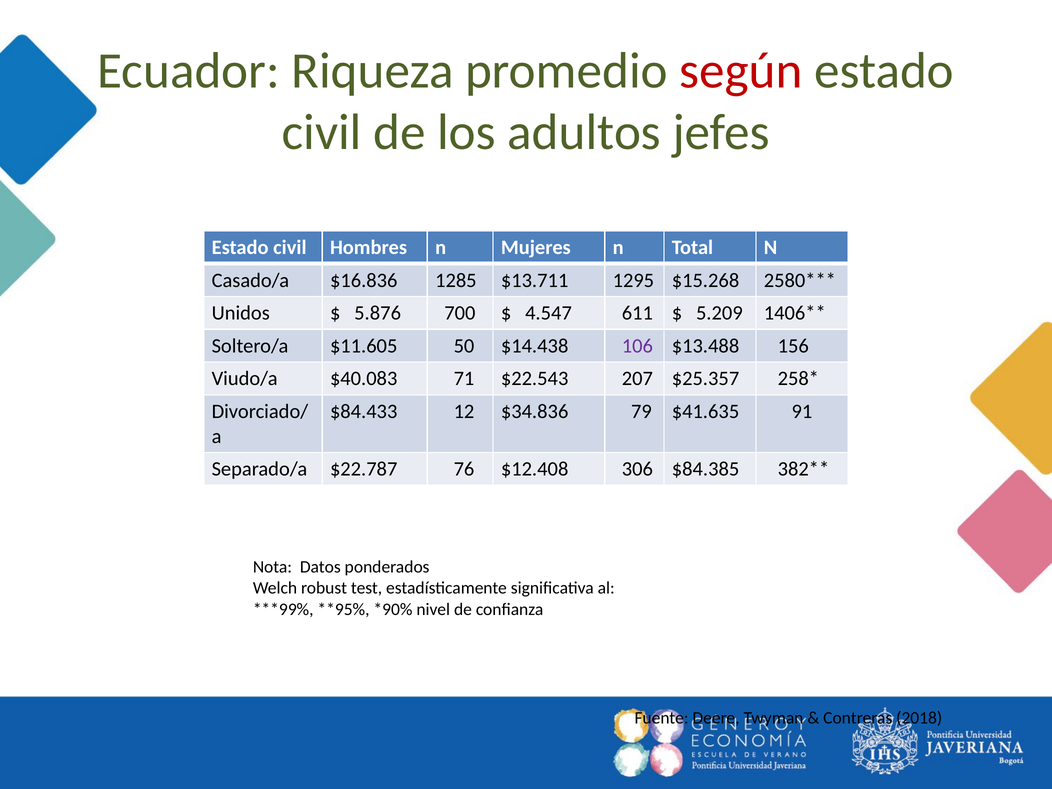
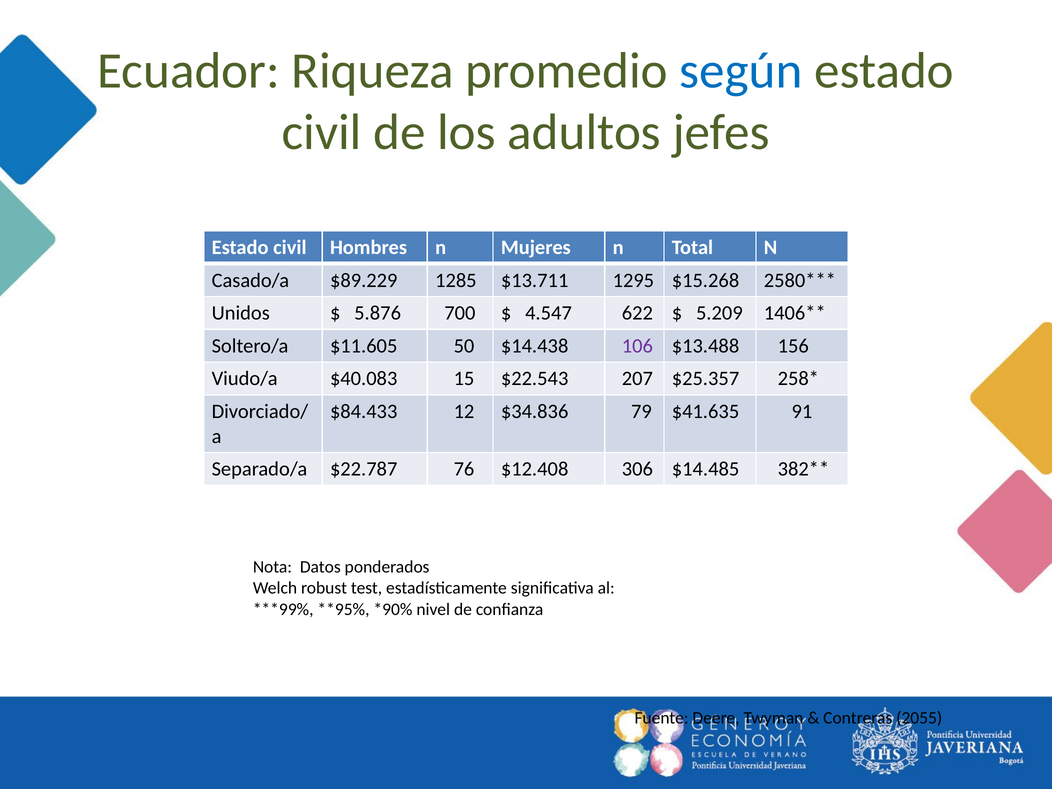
según colour: red -> blue
$16.836: $16.836 -> $89.229
611: 611 -> 622
71: 71 -> 15
$84.385: $84.385 -> $14.485
2018: 2018 -> 2055
